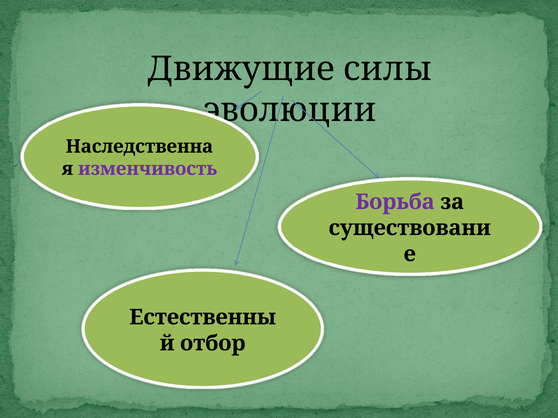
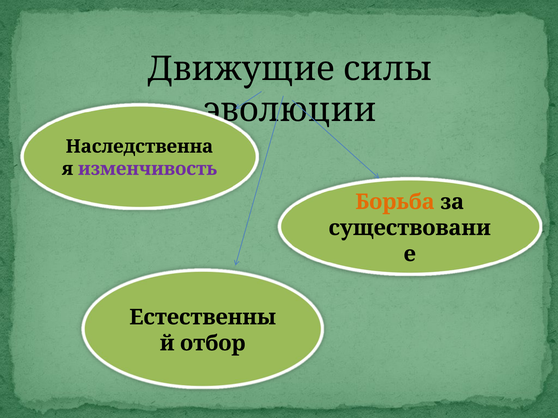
Борьба colour: purple -> orange
